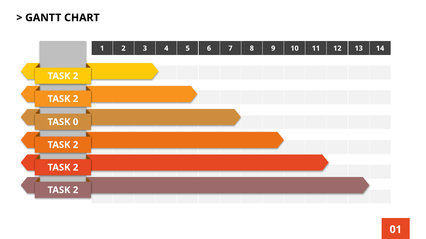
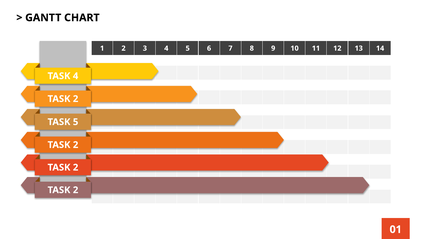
2 at (76, 76): 2 -> 4
TASK 0: 0 -> 5
